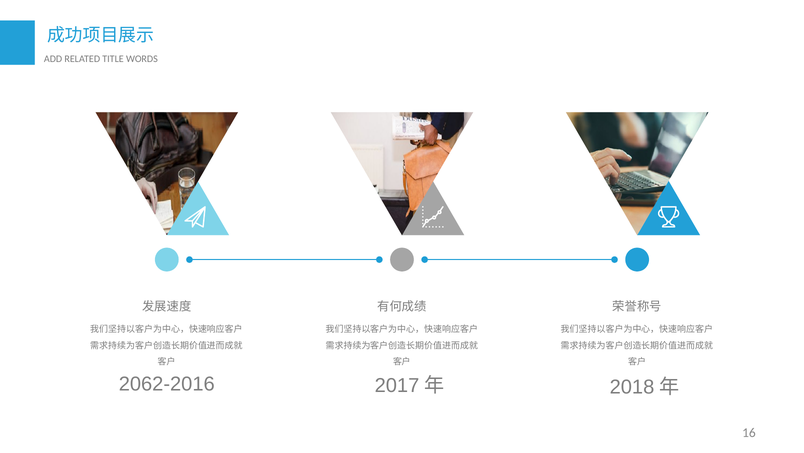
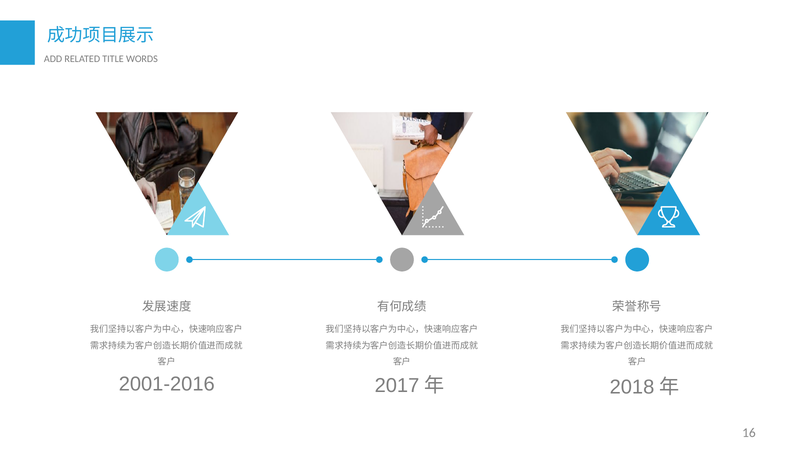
2062-2016: 2062-2016 -> 2001-2016
